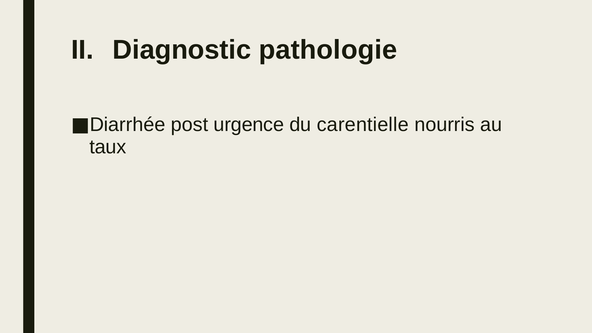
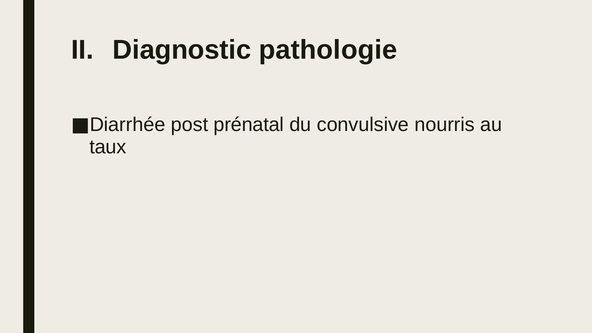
urgence: urgence -> prénatal
carentielle: carentielle -> convulsive
